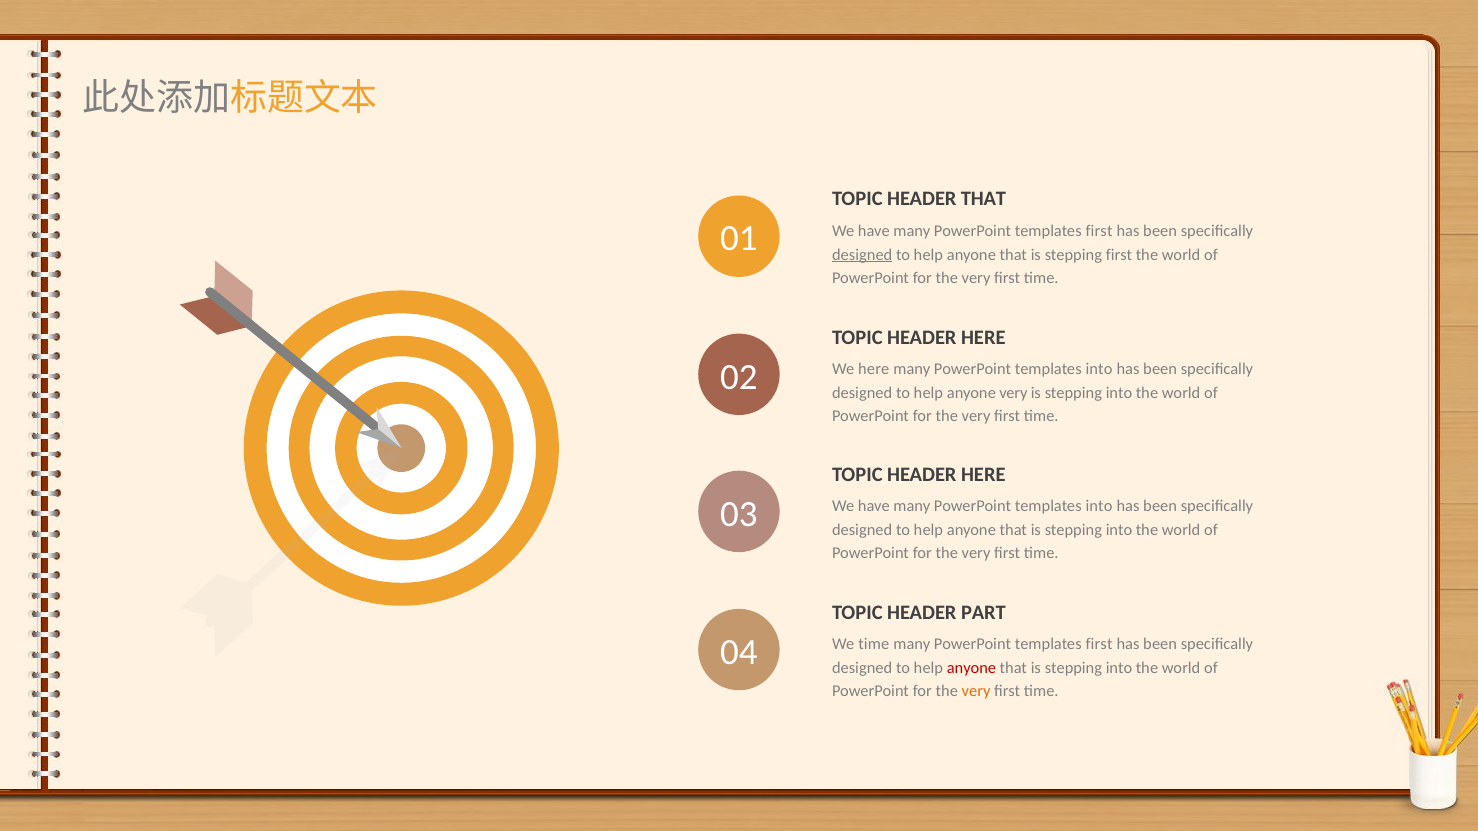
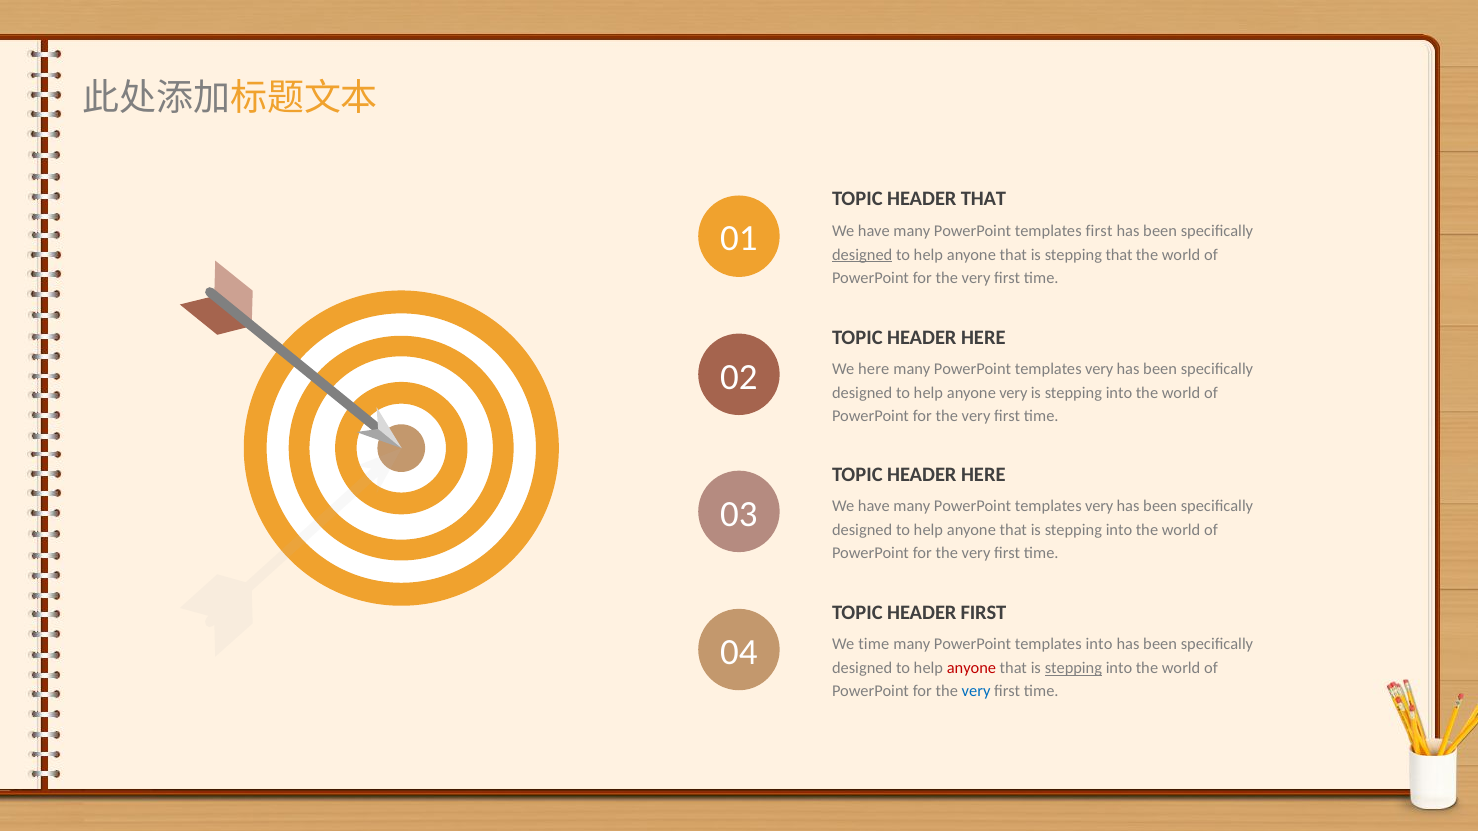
stepping first: first -> that
into at (1099, 369): into -> very
into at (1099, 507): into -> very
HEADER PART: PART -> FIRST
first at (1099, 645): first -> into
stepping at (1073, 668) underline: none -> present
very at (976, 692) colour: orange -> blue
